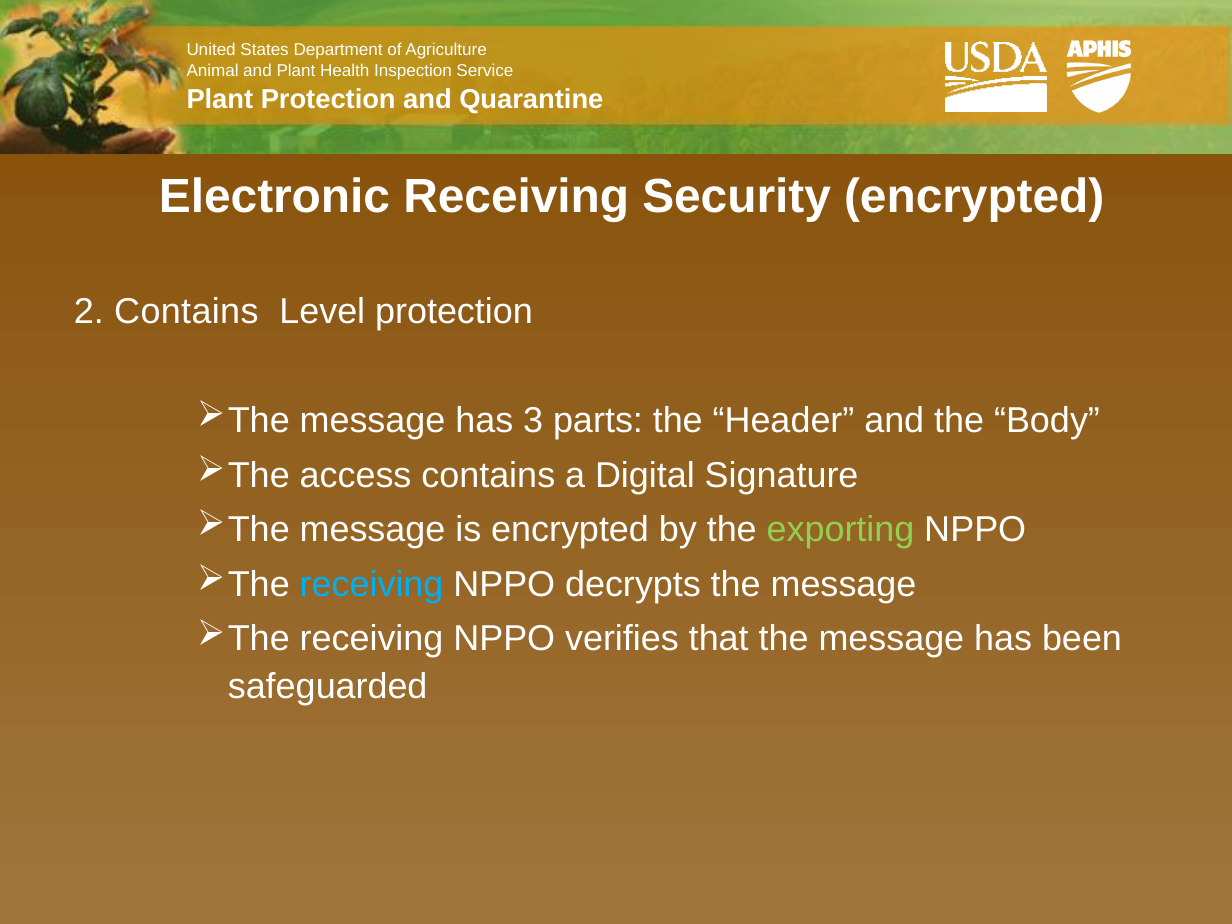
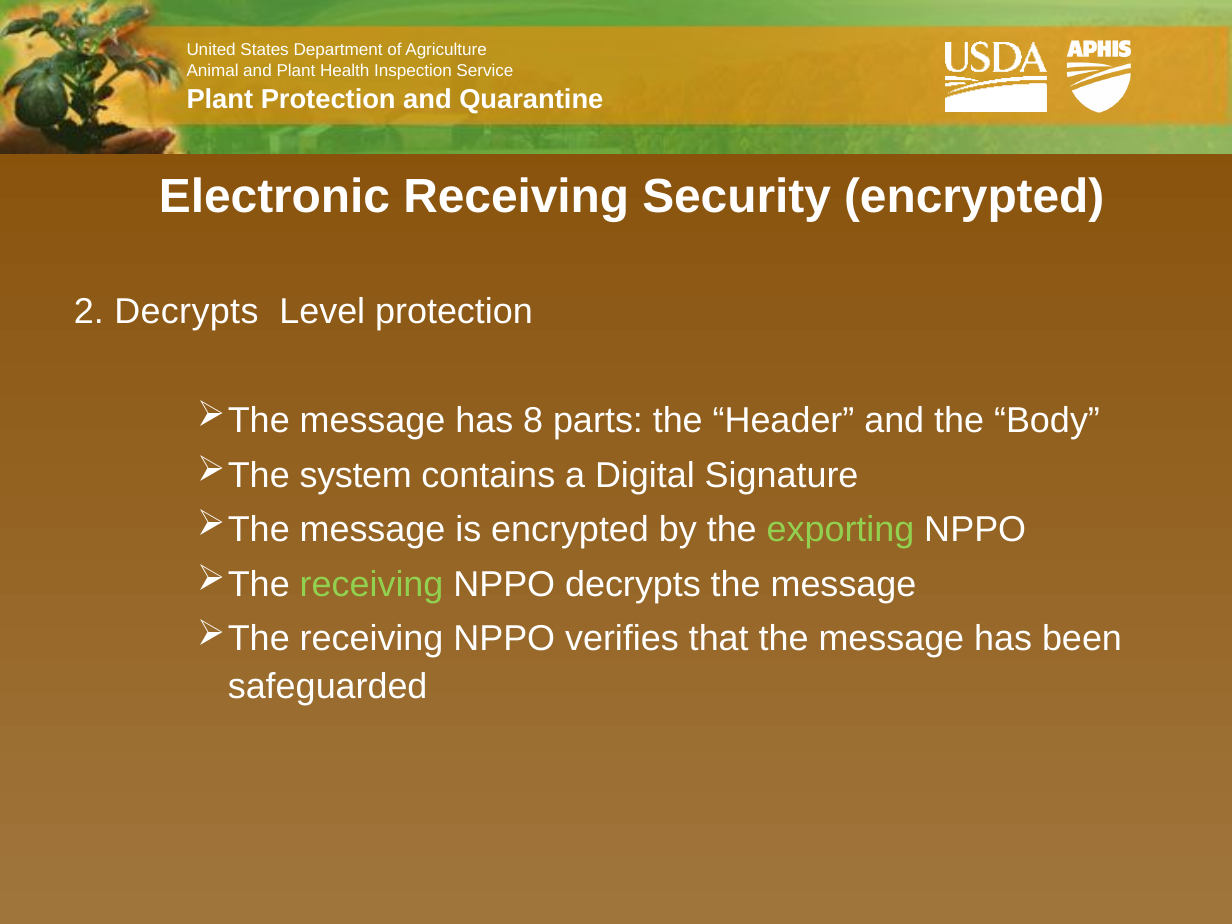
2 Contains: Contains -> Decrypts
3: 3 -> 8
access: access -> system
receiving at (372, 585) colour: light blue -> light green
